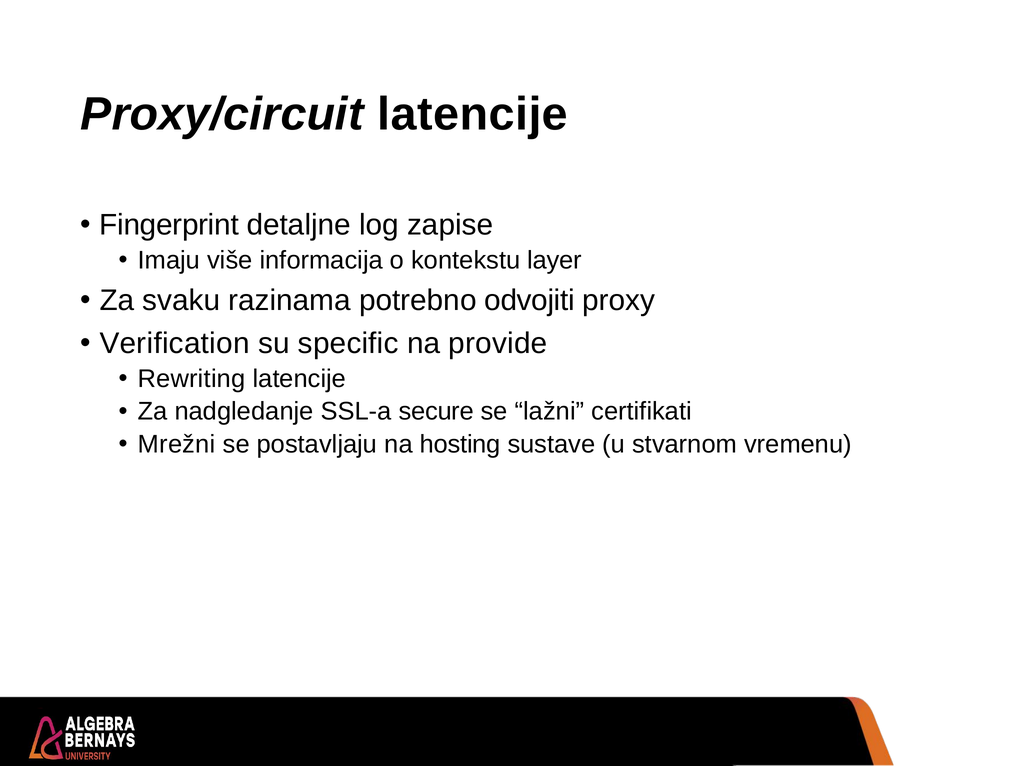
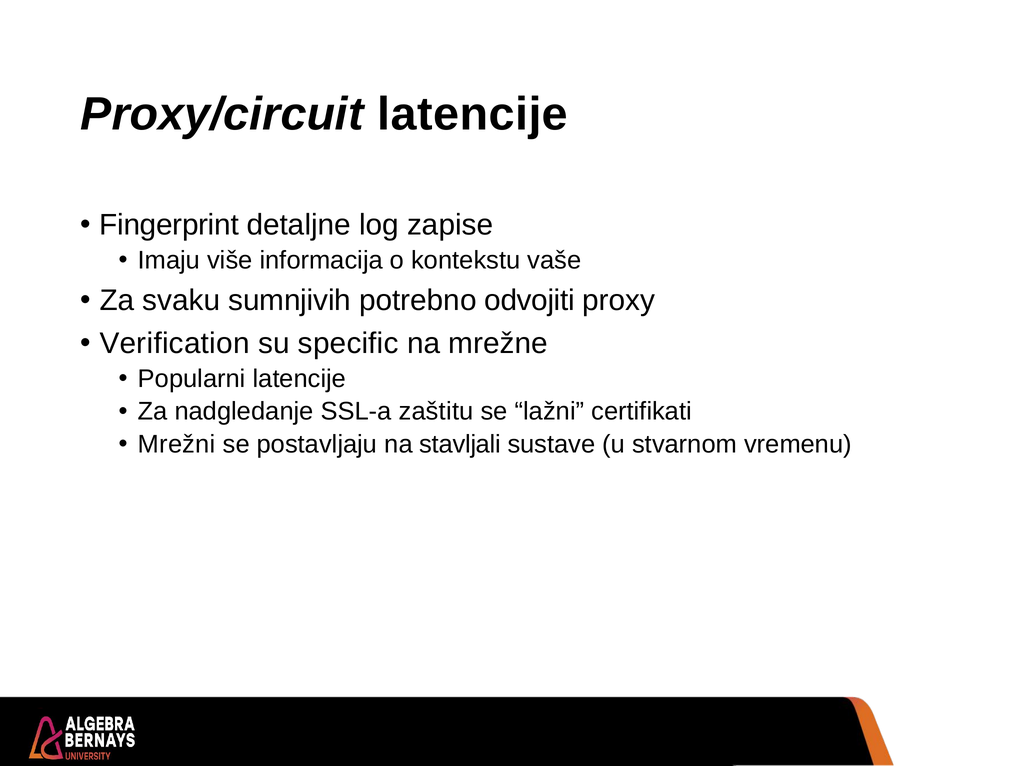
layer: layer -> vaše
razinama: razinama -> sumnjivih
provide: provide -> mrežne
Rewriting: Rewriting -> Popularni
secure: secure -> zaštitu
hosting: hosting -> stavljali
